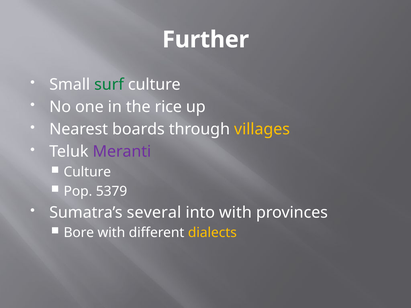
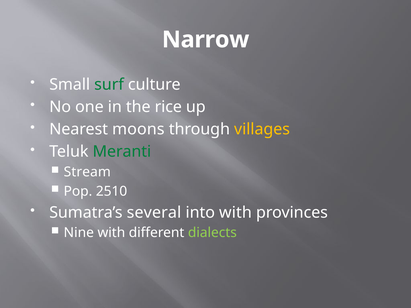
Further: Further -> Narrow
boards: boards -> moons
Meranti colour: purple -> green
Culture at (87, 172): Culture -> Stream
5379: 5379 -> 2510
Bore: Bore -> Nine
dialects colour: yellow -> light green
